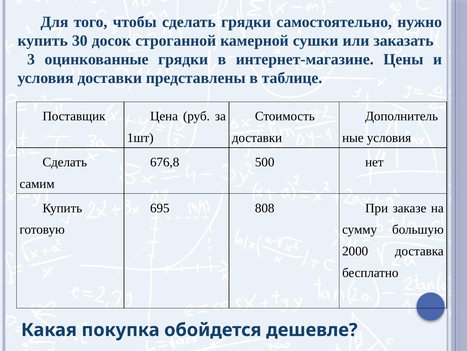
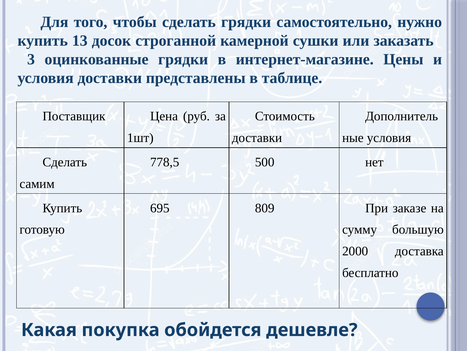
30: 30 -> 13
676,8: 676,8 -> 778,5
808: 808 -> 809
